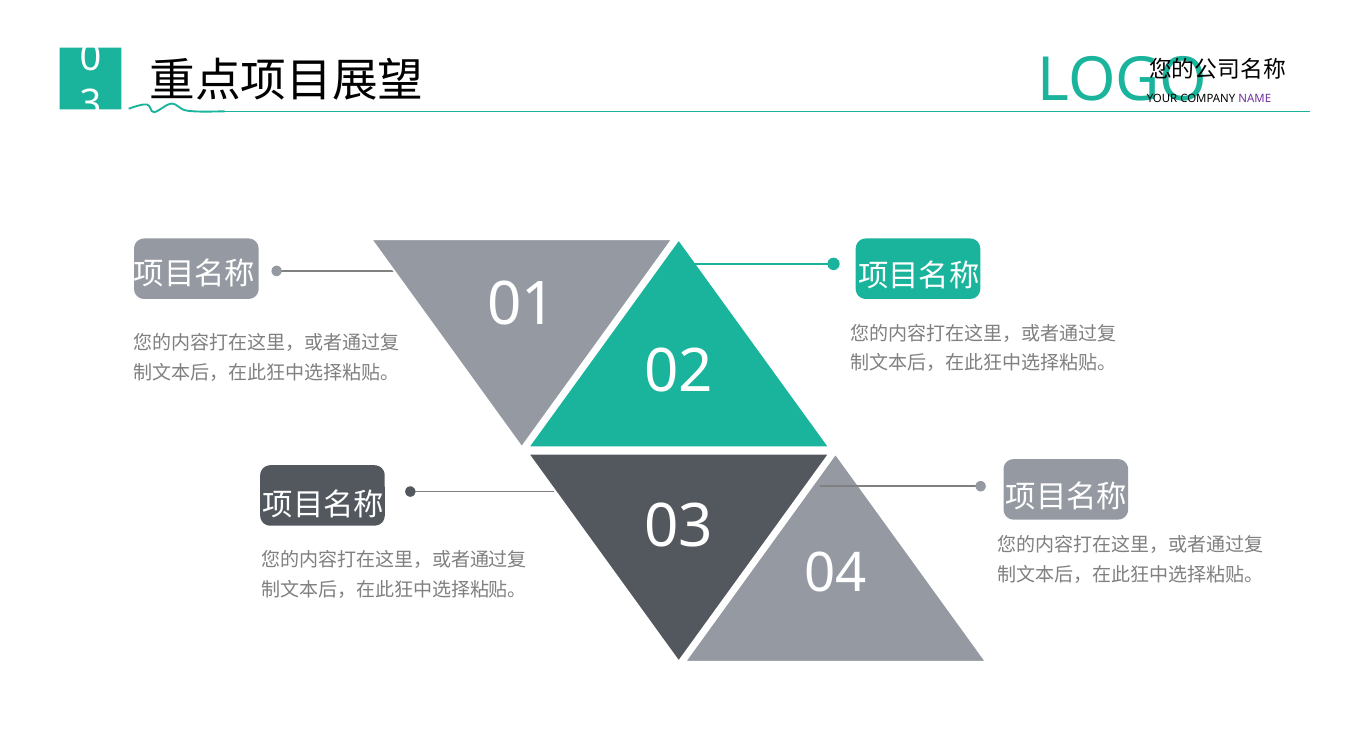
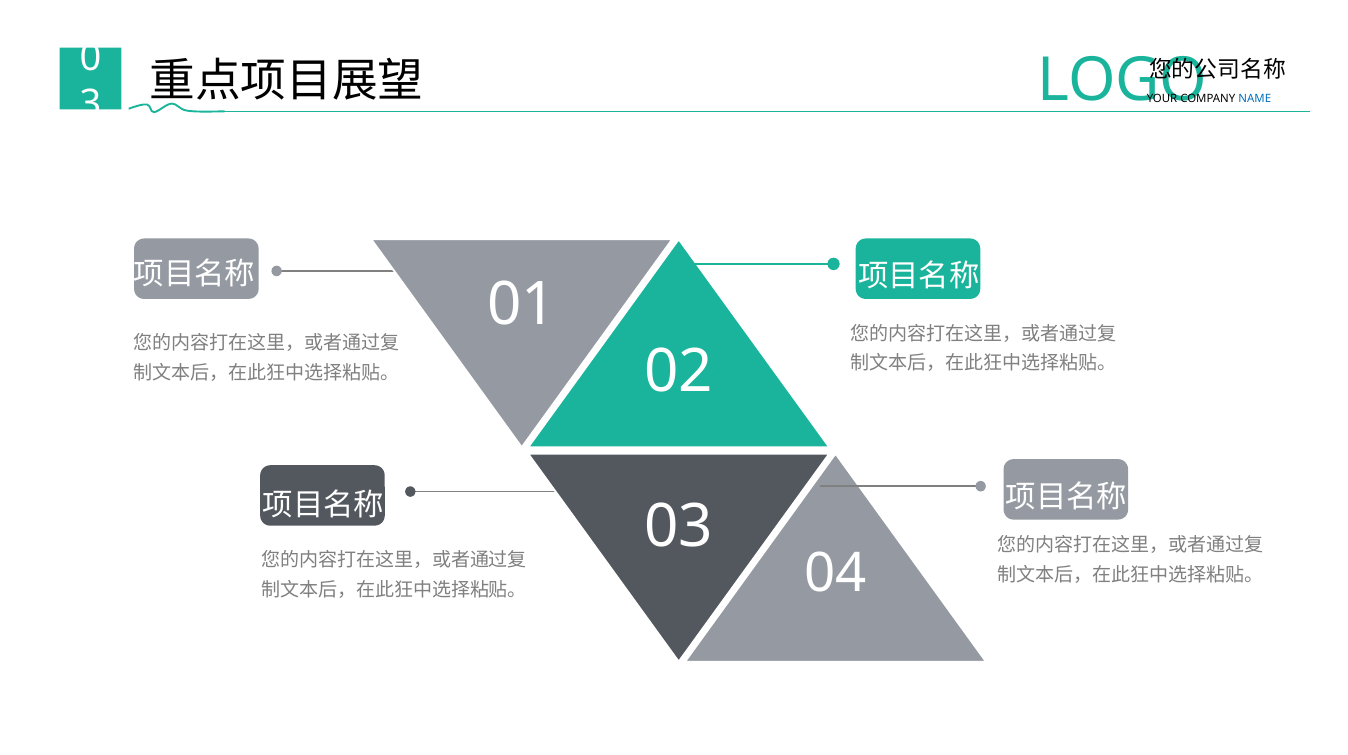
NAME colour: purple -> blue
